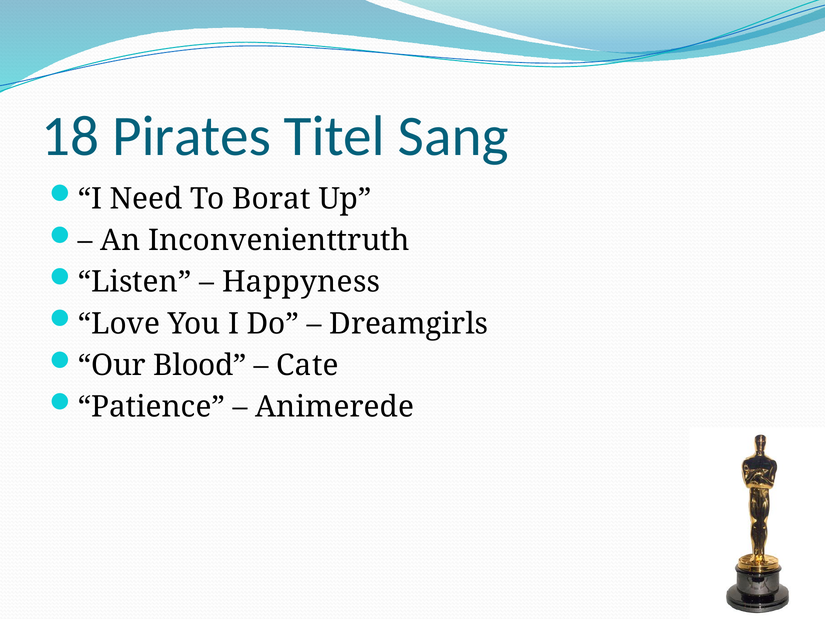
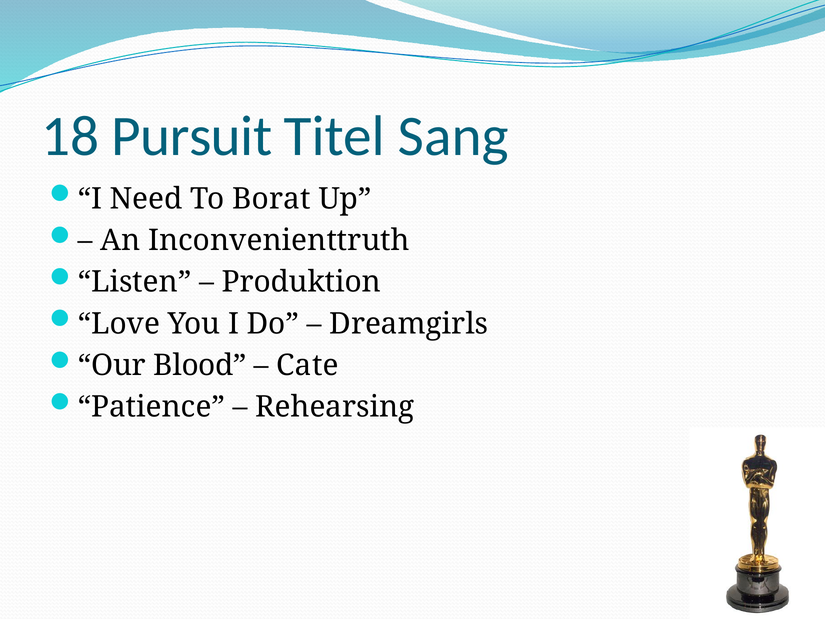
Pirates: Pirates -> Pursuit
Happyness: Happyness -> Produktion
Animerede: Animerede -> Rehearsing
